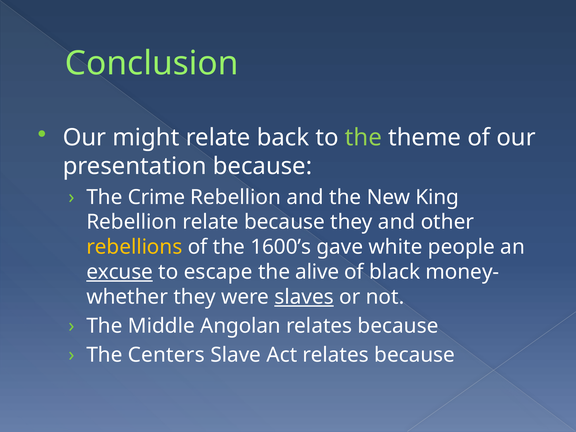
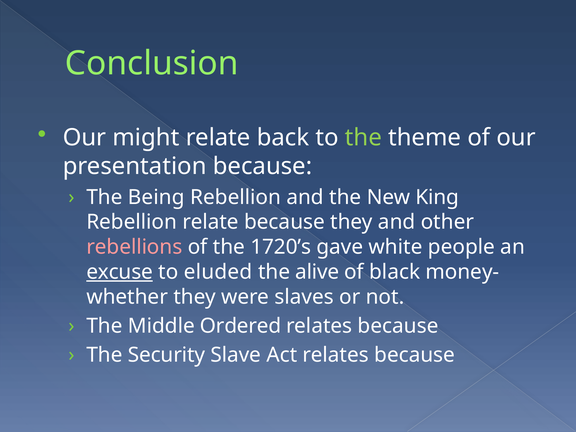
Crime: Crime -> Being
rebellions colour: yellow -> pink
1600’s: 1600’s -> 1720’s
escape: escape -> eluded
slaves underline: present -> none
Angolan: Angolan -> Ordered
Centers: Centers -> Security
